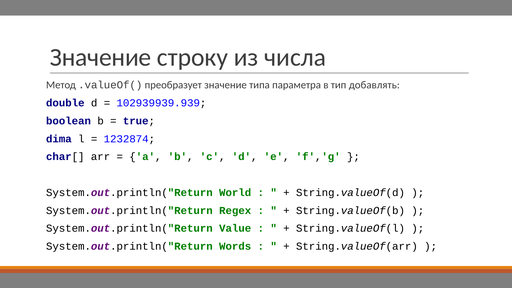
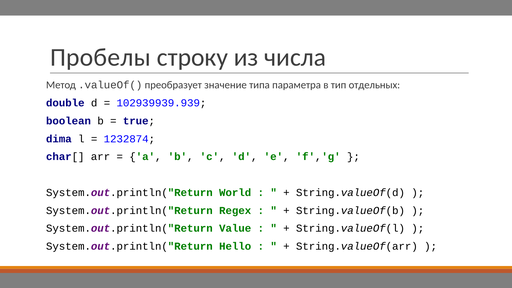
Значение at (101, 57): Значение -> Пробелы
добавлять: добавлять -> отдельных
Words: Words -> Hello
